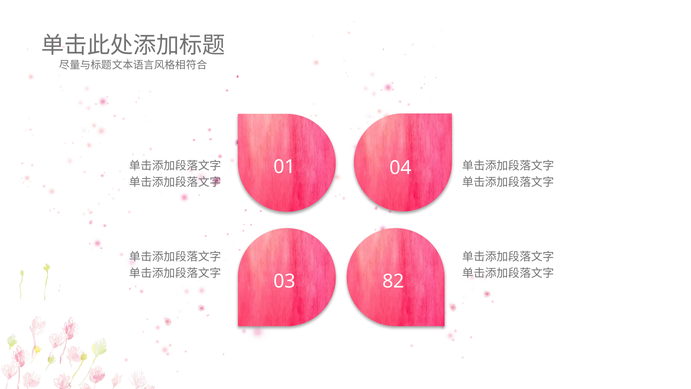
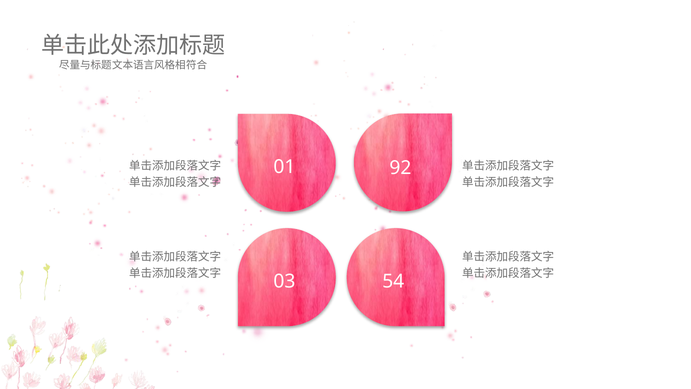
04: 04 -> 92
82: 82 -> 54
